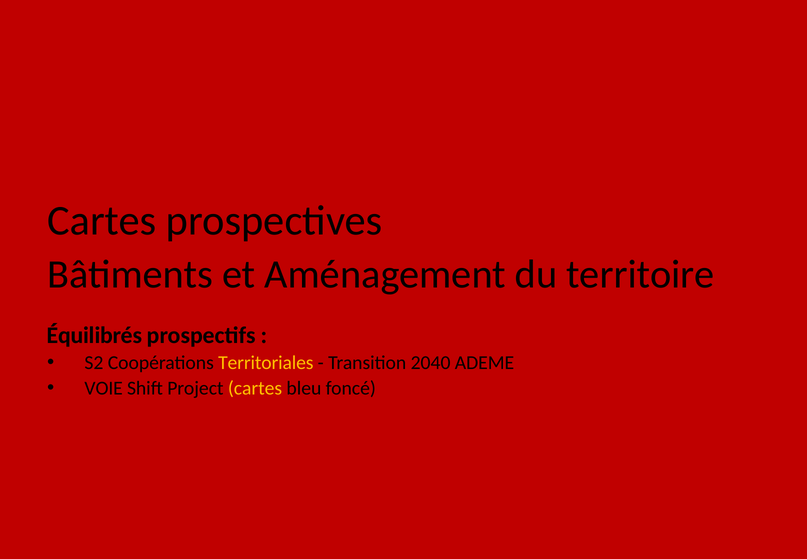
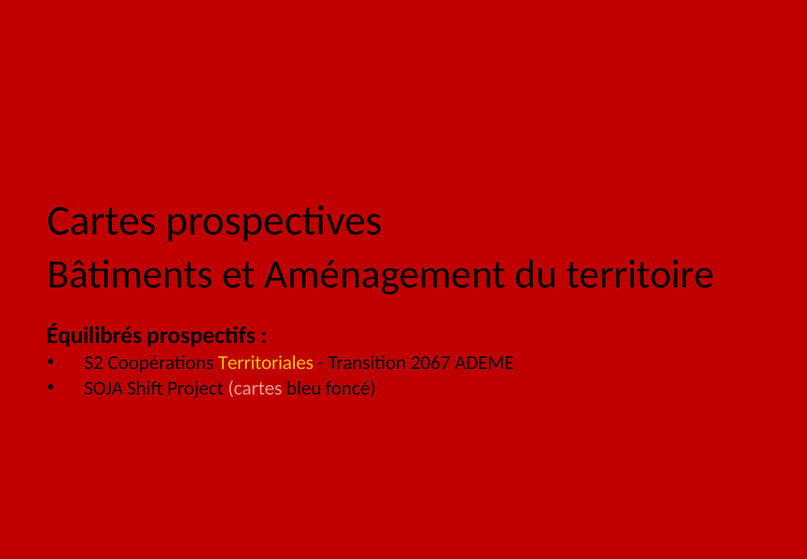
2040: 2040 -> 2067
VOIE: VOIE -> SOJA
cartes at (255, 388) colour: yellow -> pink
